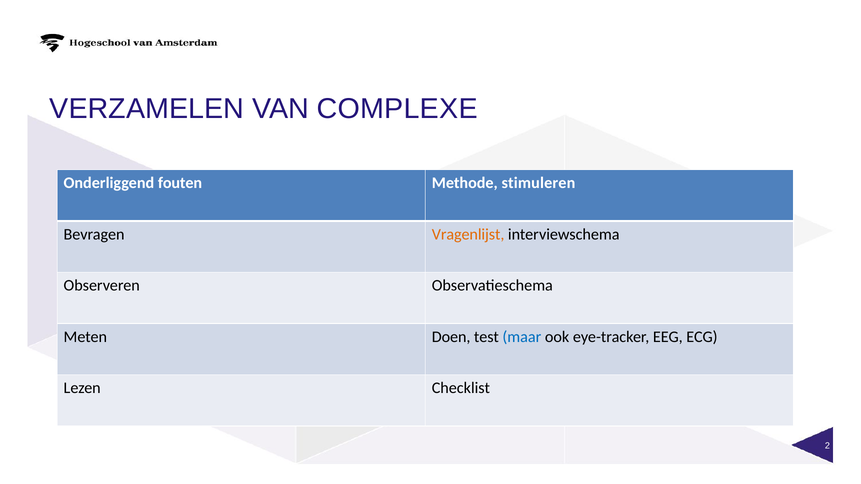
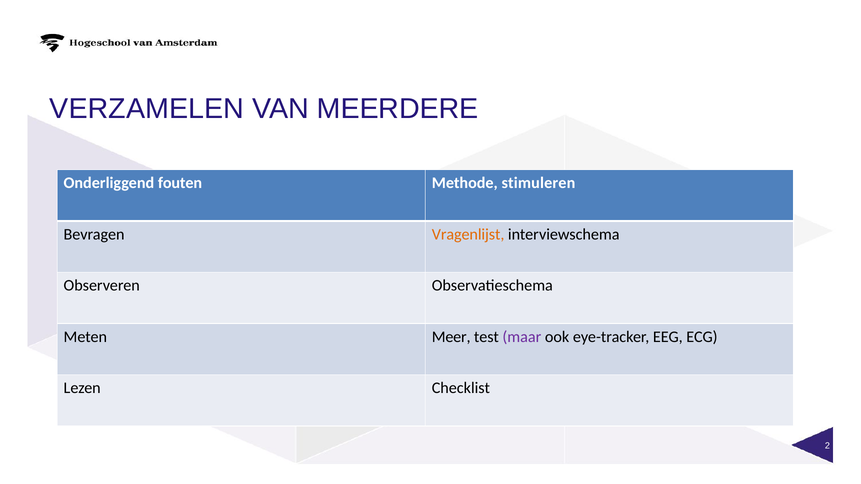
COMPLEXE: COMPLEXE -> MEERDERE
Doen: Doen -> Meer
maar colour: blue -> purple
